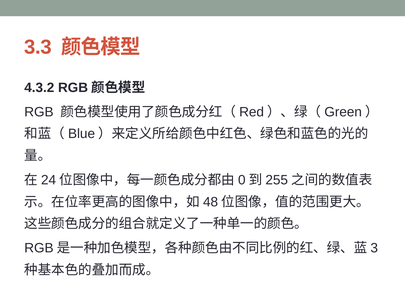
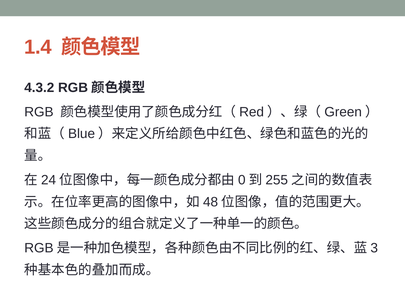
3.3: 3.3 -> 1.4
